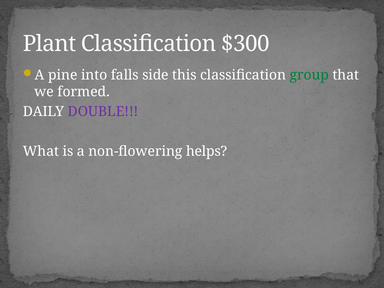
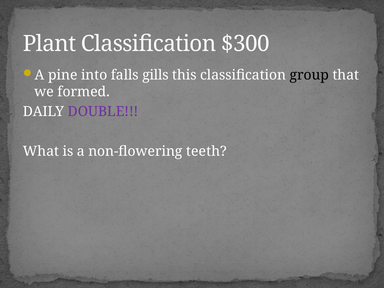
side: side -> gills
group colour: green -> black
helps: helps -> teeth
